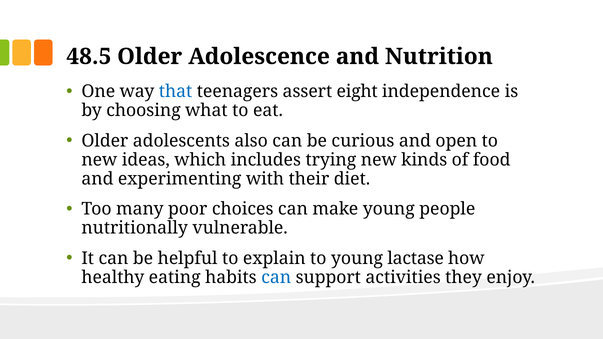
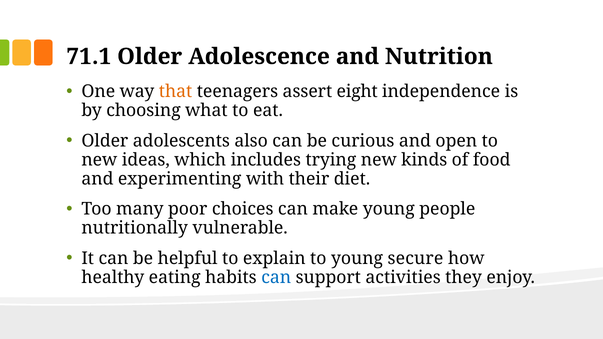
48.5: 48.5 -> 71.1
that colour: blue -> orange
lactase: lactase -> secure
